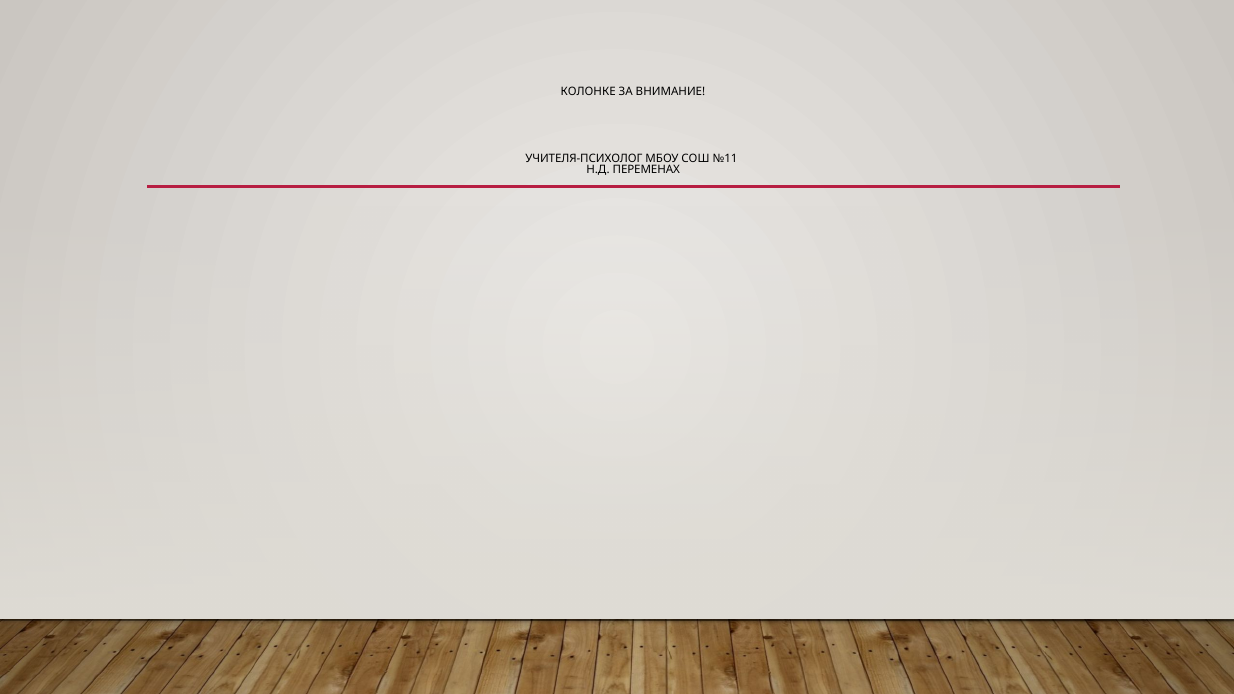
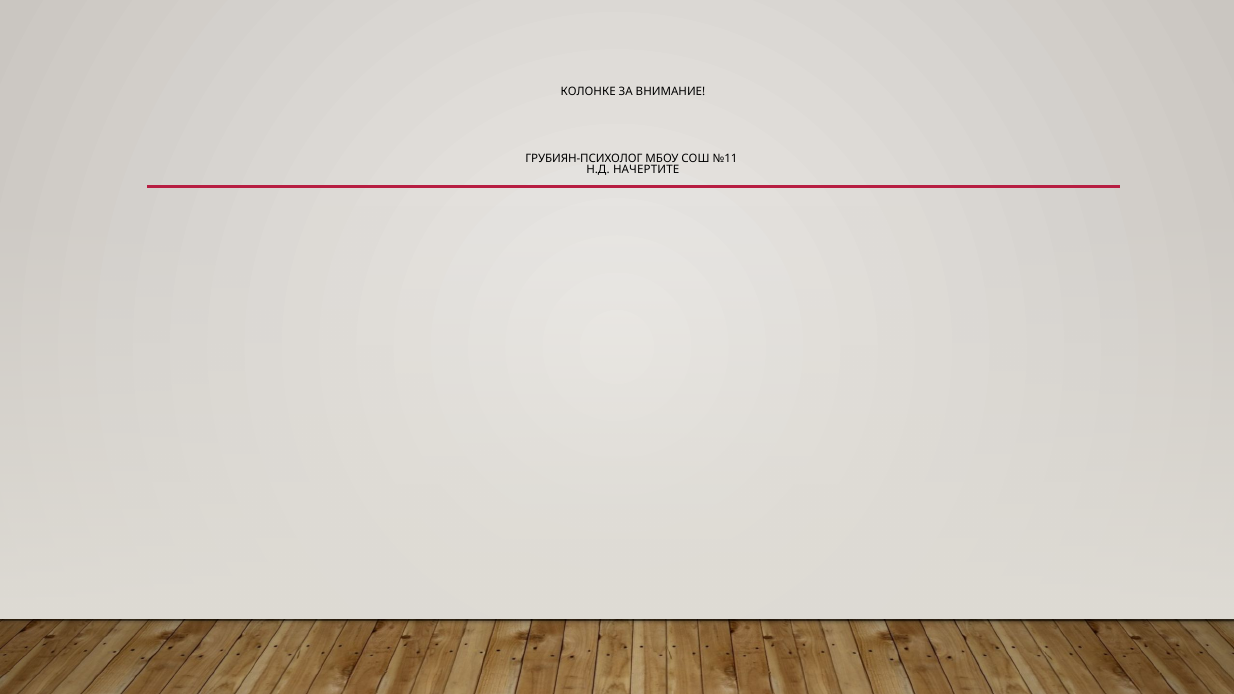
УЧИТЕЛЯ-ПСИХОЛОГ: УЧИТЕЛЯ-ПСИХОЛОГ -> ГРУБИЯН-ПСИХОЛОГ
ПЕРЕМЕНАХ: ПЕРЕМЕНАХ -> НАЧЕРТИТЕ
